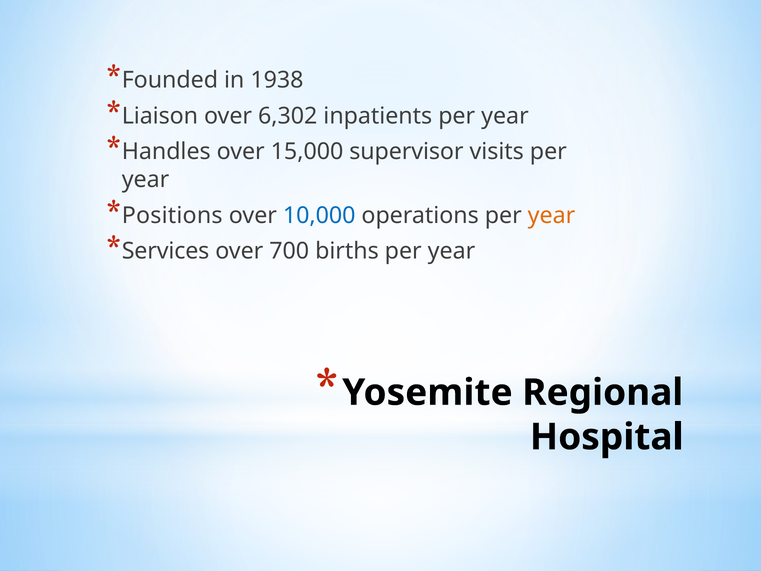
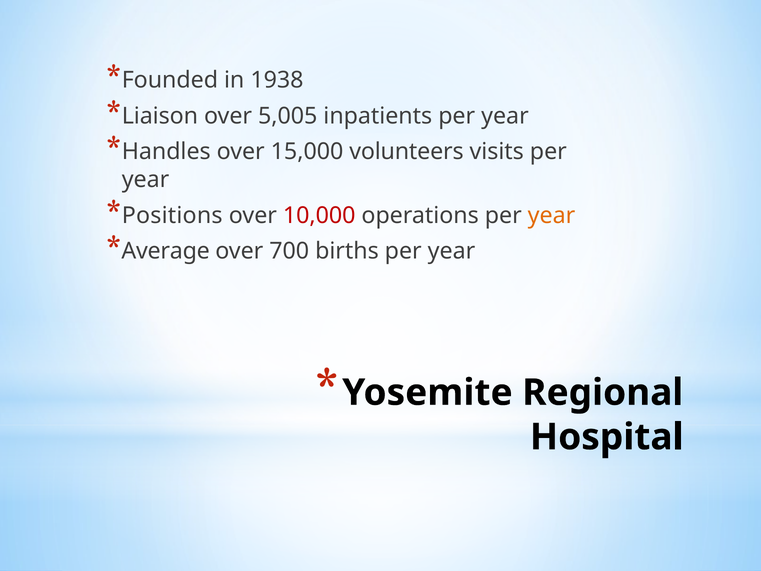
6,302: 6,302 -> 5,005
supervisor: supervisor -> volunteers
10,000 colour: blue -> red
Services: Services -> Average
